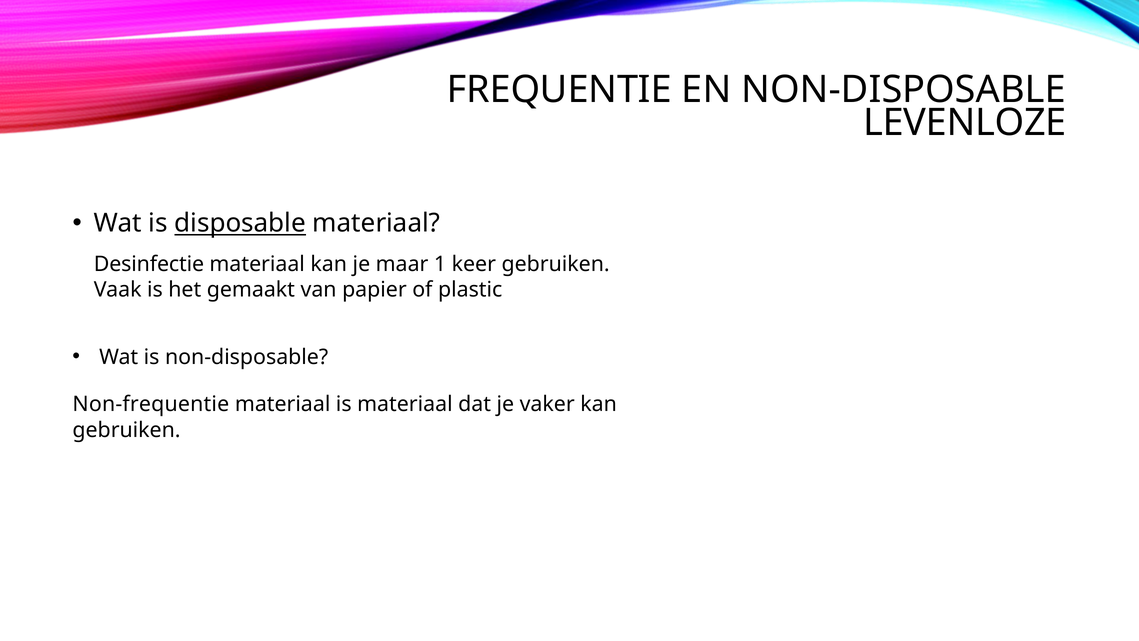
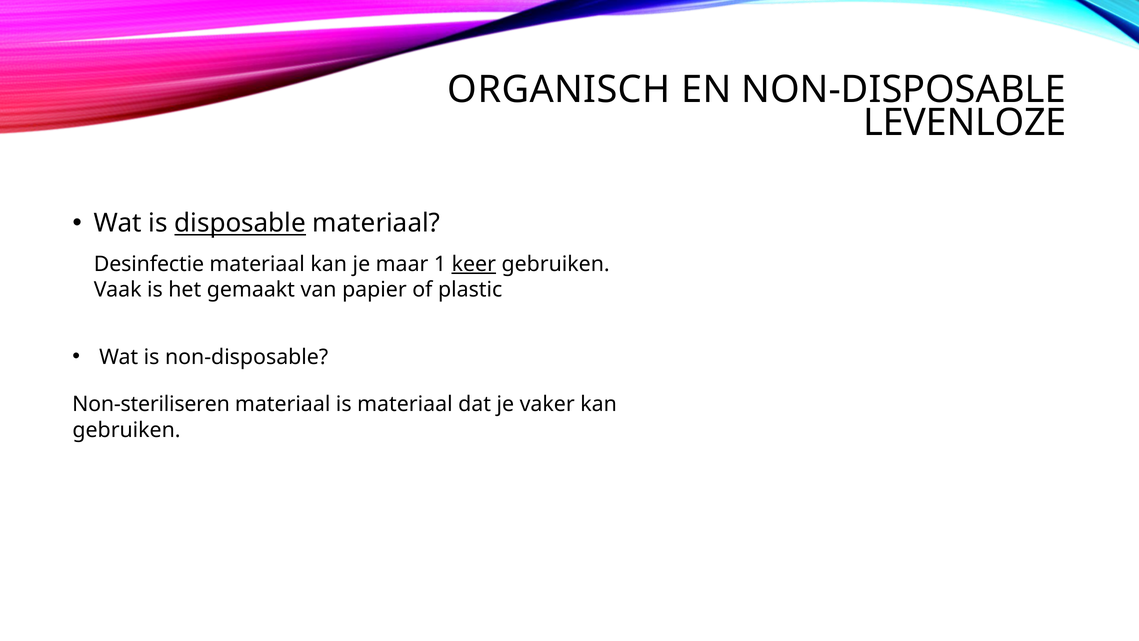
FREQUENTIE: FREQUENTIE -> ORGANISCH
keer underline: none -> present
Non-frequentie: Non-frequentie -> Non-steriliseren
